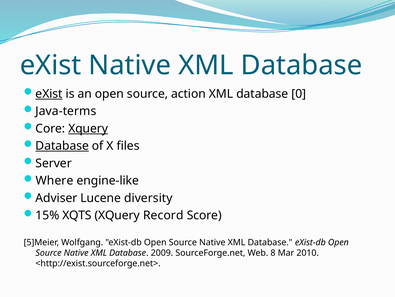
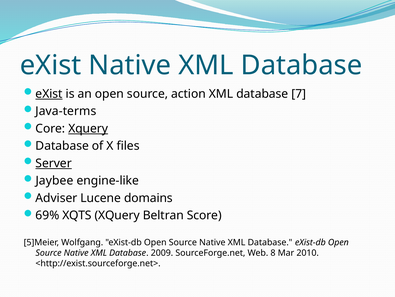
0: 0 -> 7
Database at (62, 146) underline: present -> none
Server underline: none -> present
Where: Where -> Jaybee
diversity: diversity -> domains
15%: 15% -> 69%
Record: Record -> Beltran
